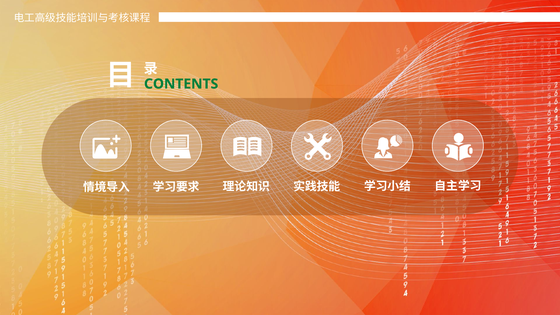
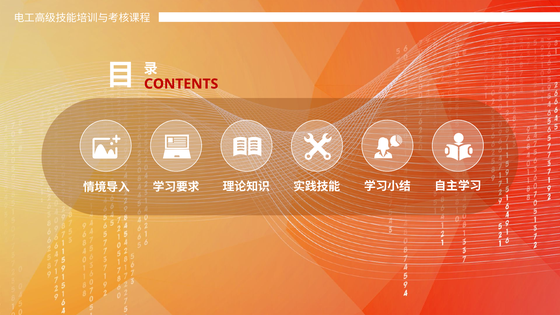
CONTENTS colour: green -> red
